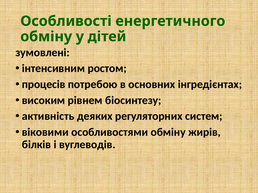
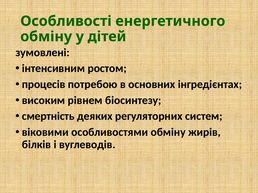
активність: активність -> смертність
